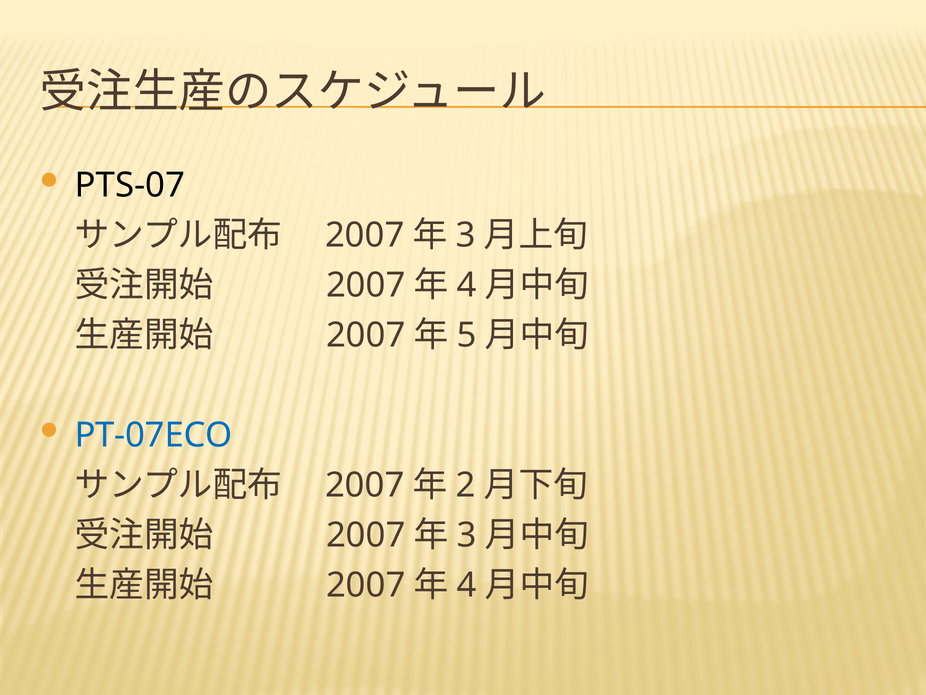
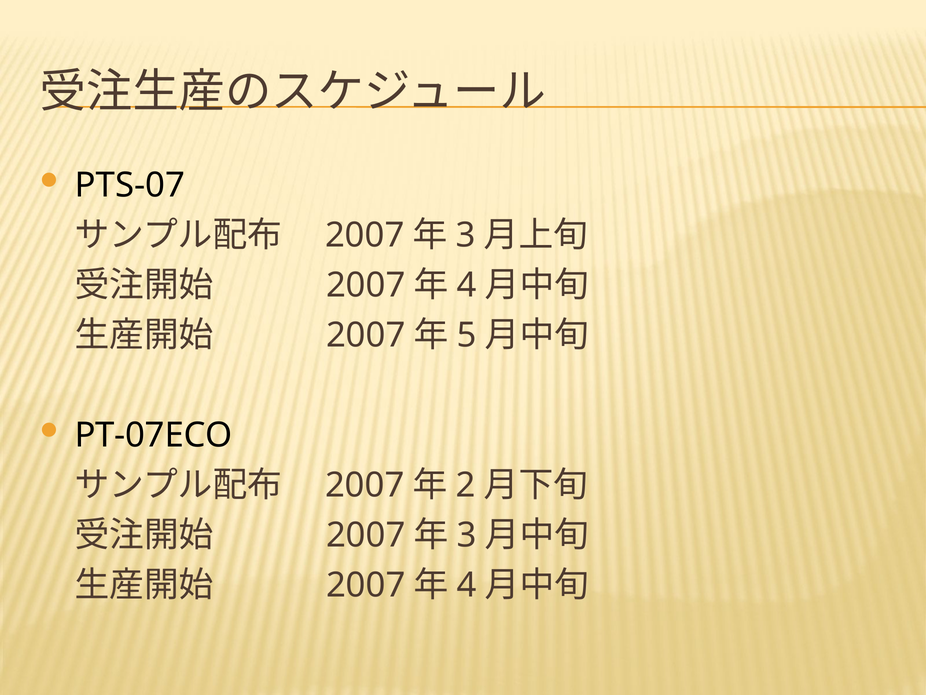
PT-07ECO colour: blue -> black
